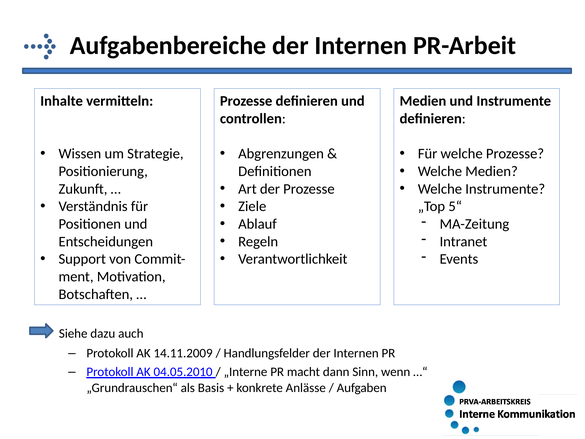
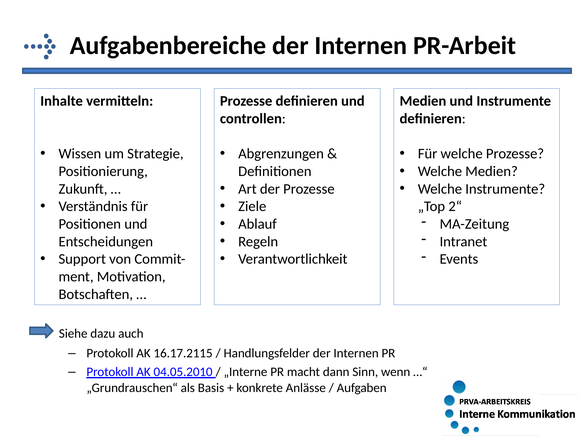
5“: 5“ -> 2“
14.11.2009: 14.11.2009 -> 16.17.2115
